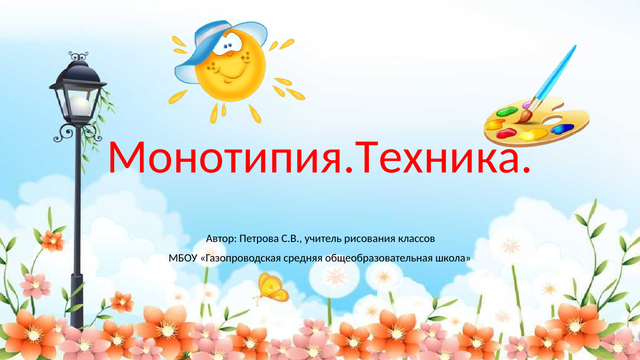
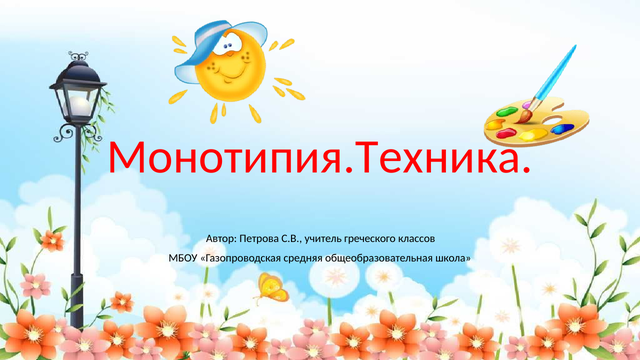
рисования: рисования -> греческого
